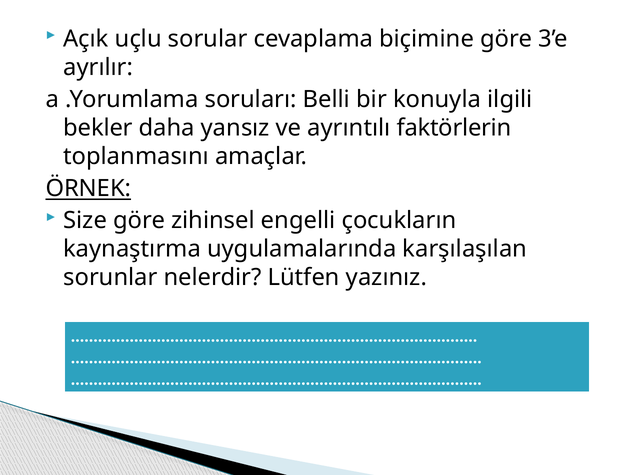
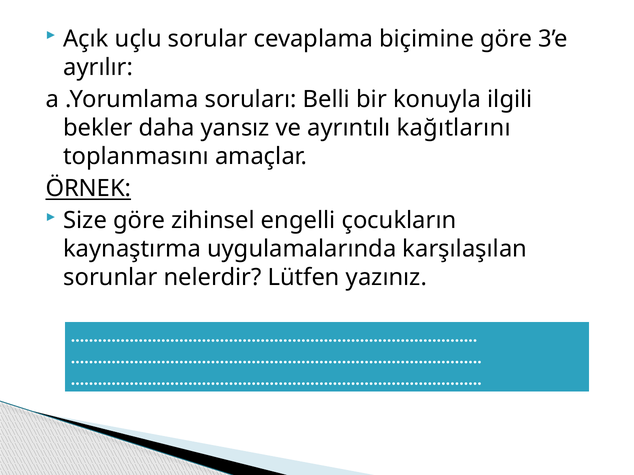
faktörlerin: faktörlerin -> kağıtlarını
